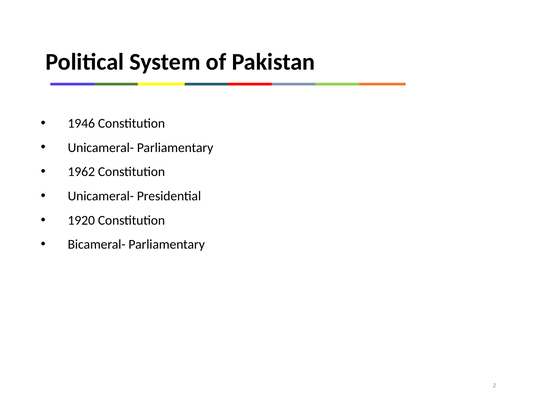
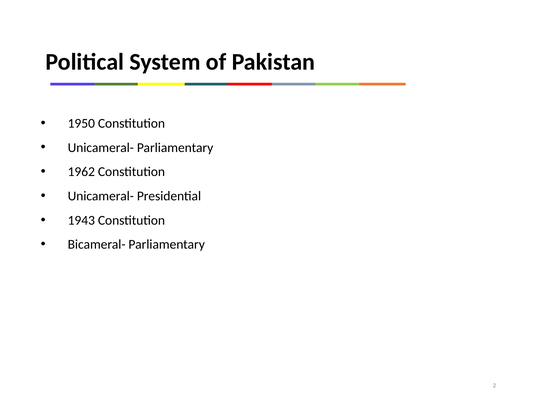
1946: 1946 -> 1950
1920: 1920 -> 1943
